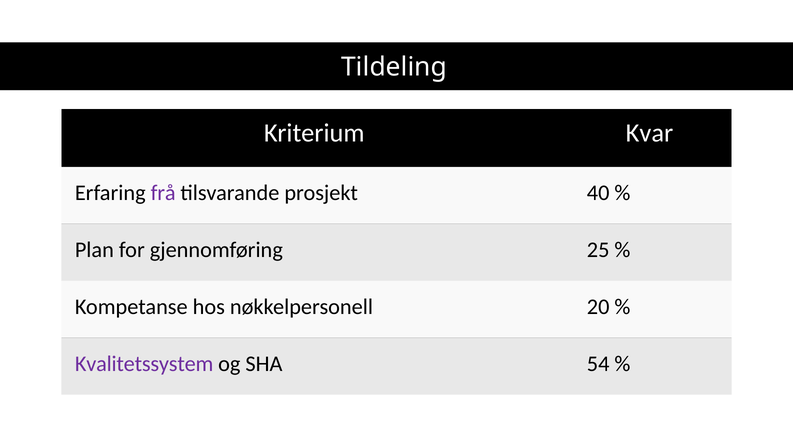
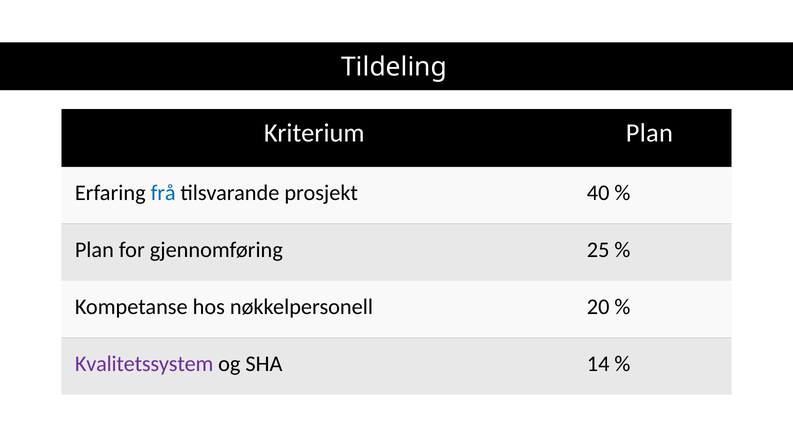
Kriterium Kvar: Kvar -> Plan
frå colour: purple -> blue
54: 54 -> 14
